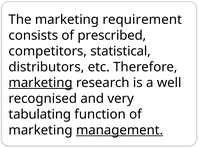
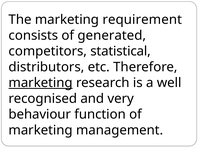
prescribed: prescribed -> generated
tabulating: tabulating -> behaviour
management underline: present -> none
